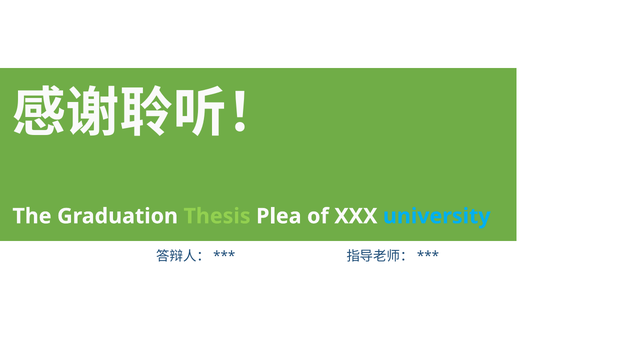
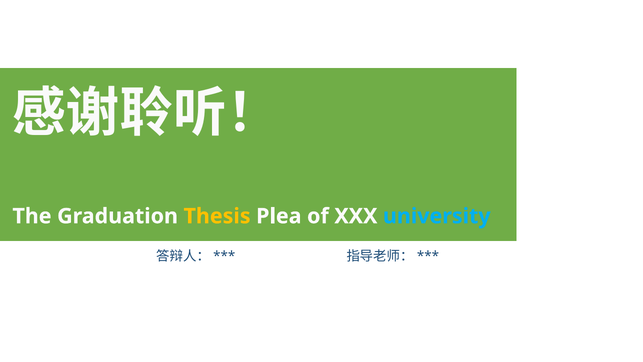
Thesis colour: light green -> yellow
